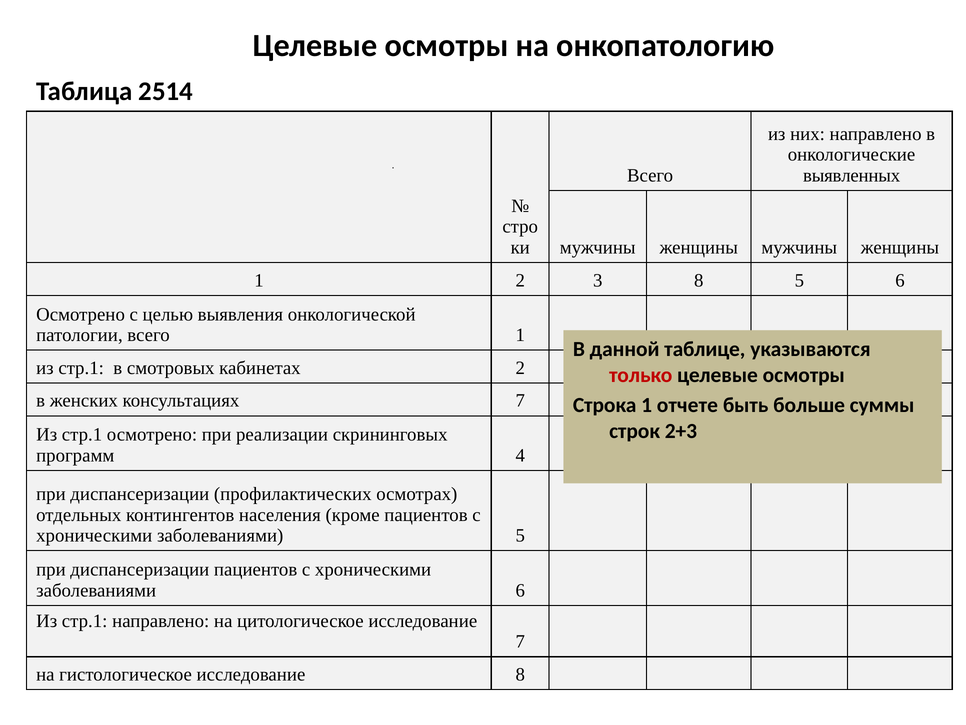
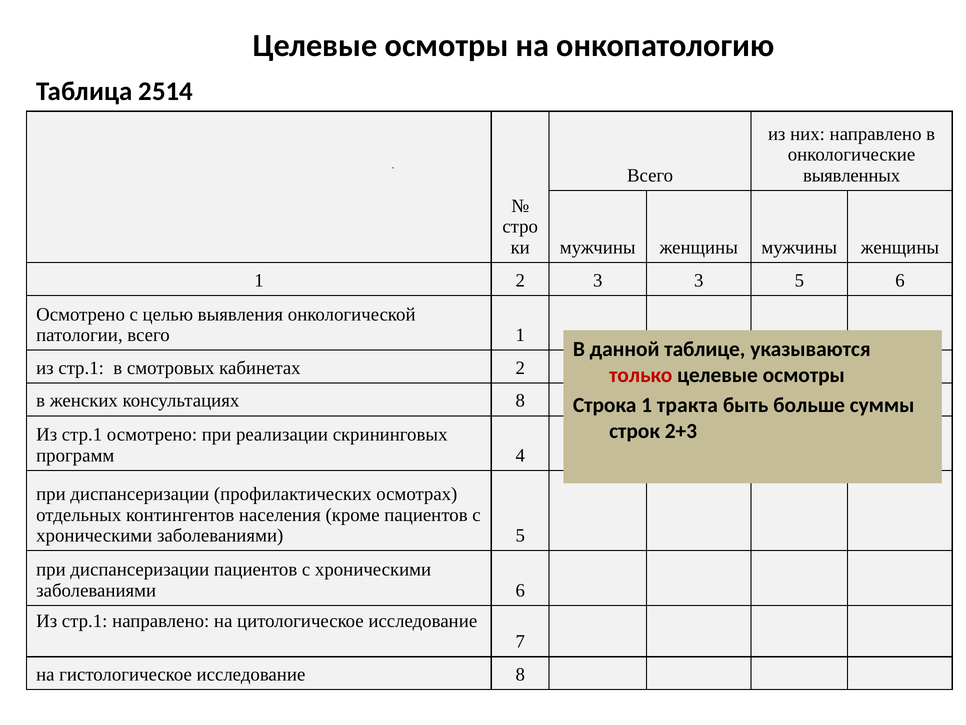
3 8: 8 -> 3
консультациях 7: 7 -> 8
отчете: отчете -> тракта
